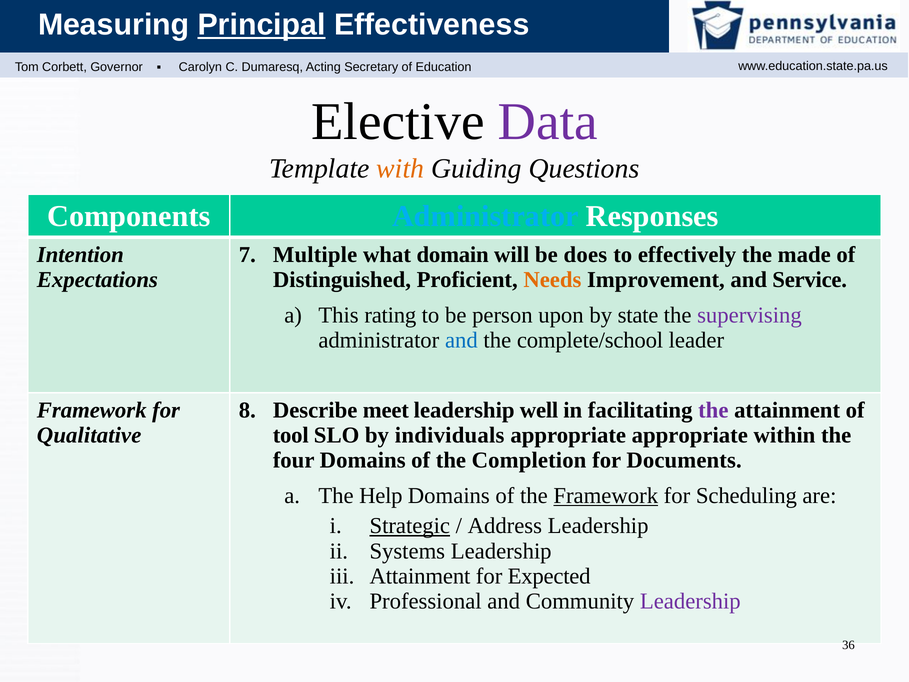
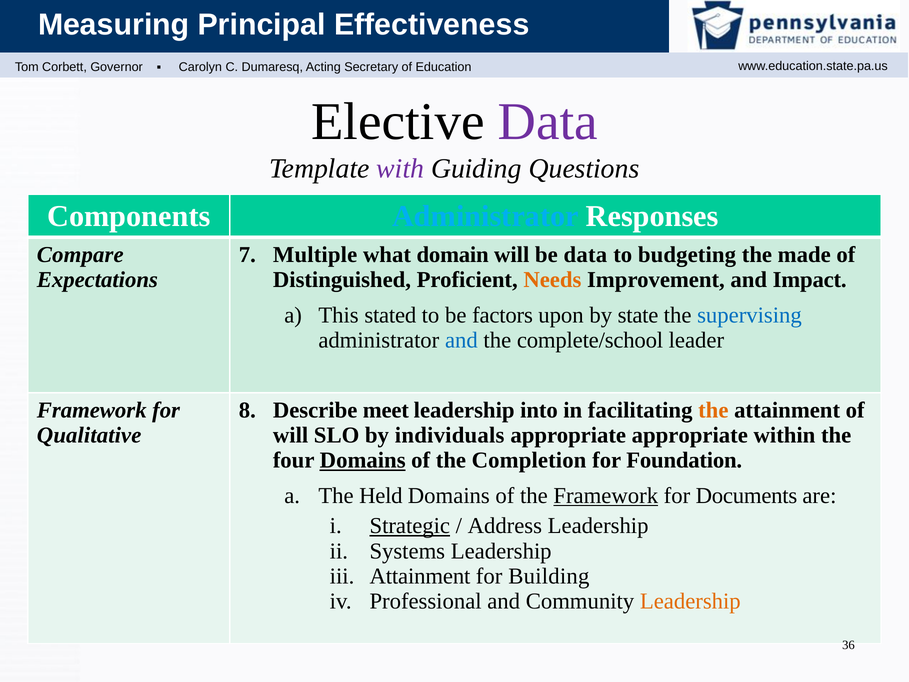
Principal underline: present -> none
with colour: orange -> purple
Intention: Intention -> Compare
be does: does -> data
effectively: effectively -> budgeting
Service: Service -> Impact
rating: rating -> stated
person: person -> factors
supervising colour: purple -> blue
well: well -> into
the at (713, 410) colour: purple -> orange
tool at (291, 435): tool -> will
Domains at (363, 460) underline: none -> present
Documents: Documents -> Foundation
Help: Help -> Held
Scheduling: Scheduling -> Documents
Expected: Expected -> Building
Leadership at (690, 601) colour: purple -> orange
